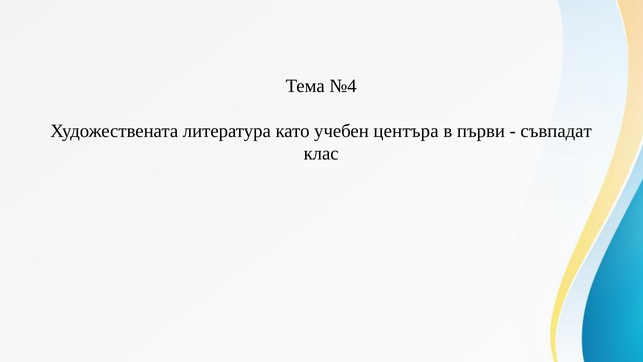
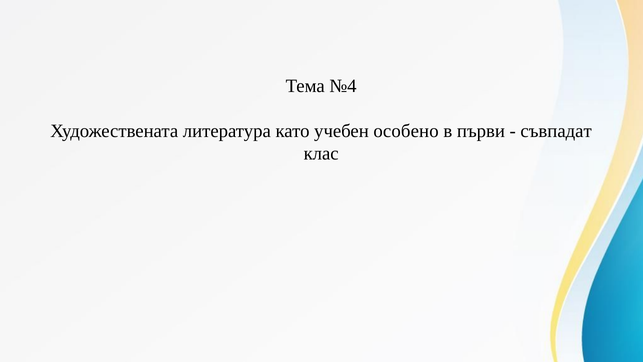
центъра: центъра -> особено
